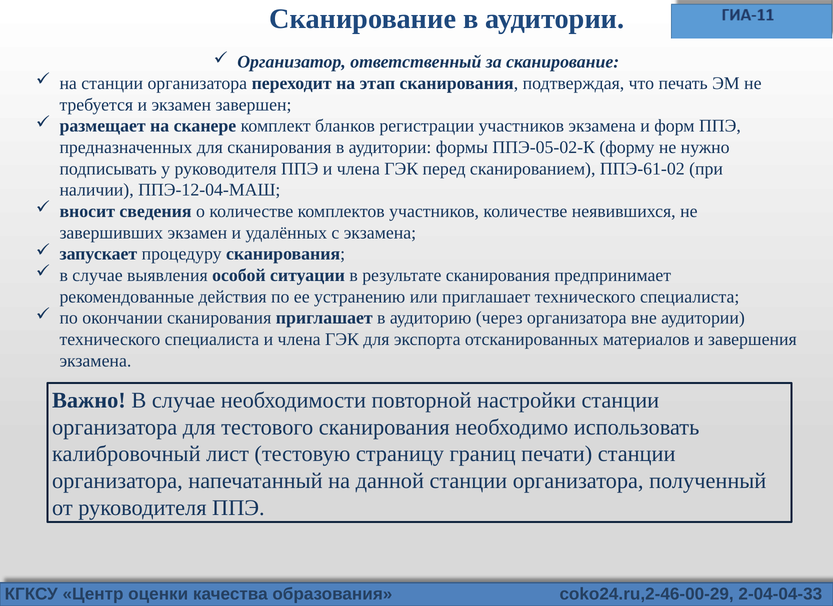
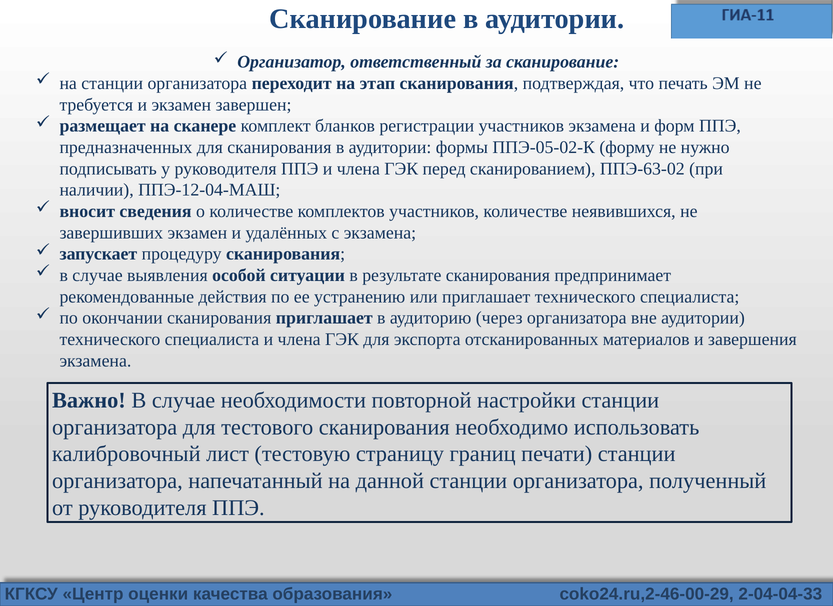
ППЭ-61-02: ППЭ-61-02 -> ППЭ-63-02
